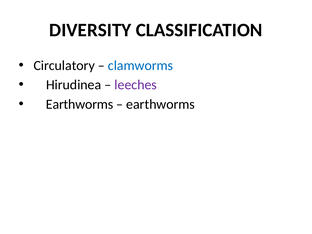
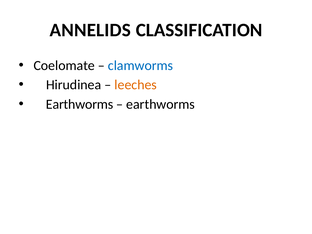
DIVERSITY: DIVERSITY -> ANNELIDS
Circulatory: Circulatory -> Coelomate
leeches colour: purple -> orange
